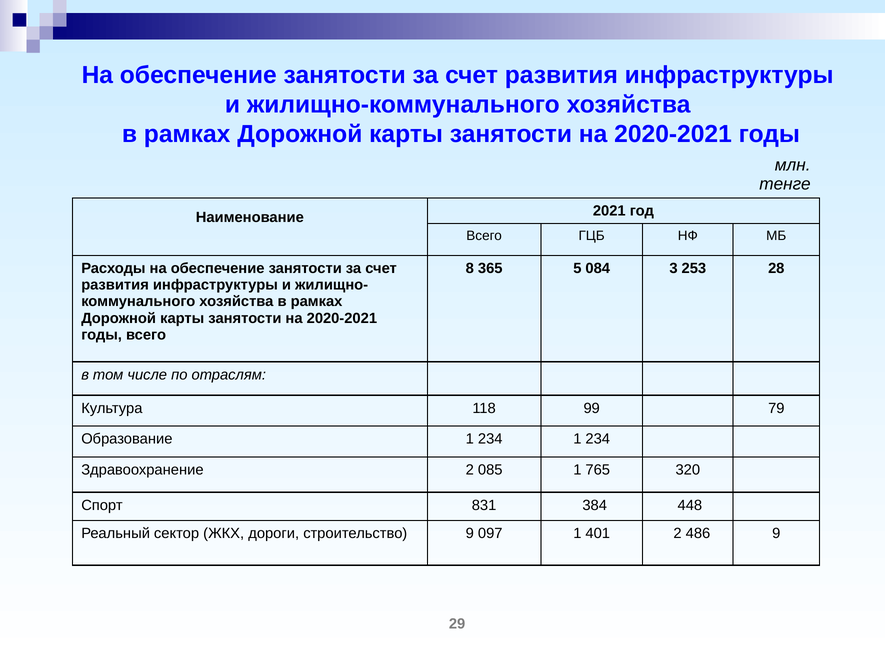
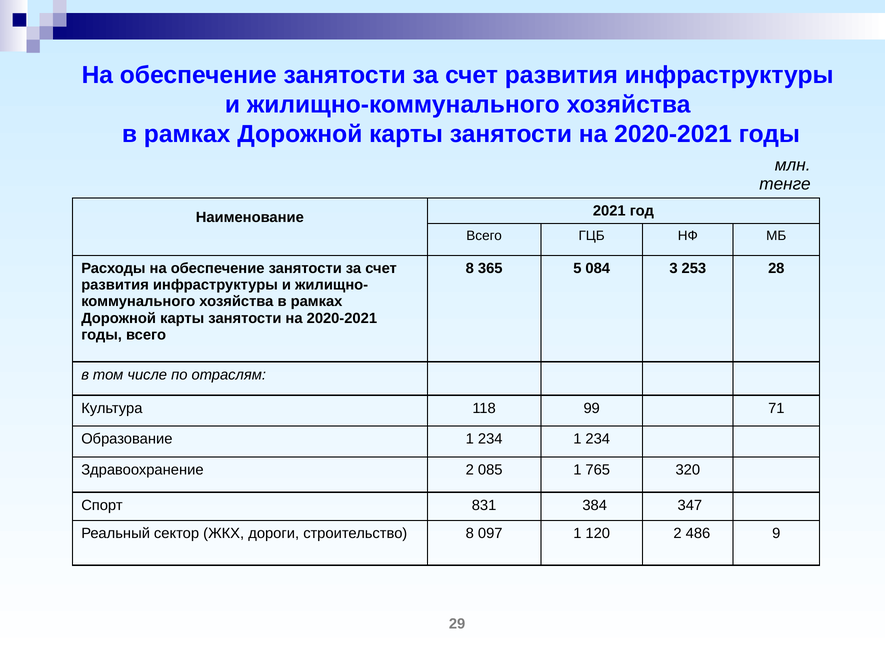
79: 79 -> 71
448: 448 -> 347
строительство 9: 9 -> 8
401: 401 -> 120
